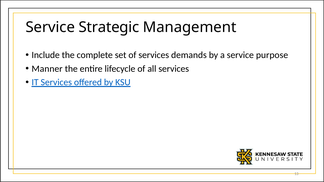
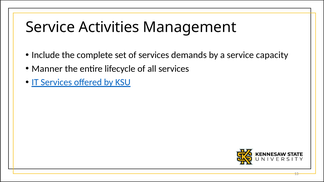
Strategic: Strategic -> Activities
purpose: purpose -> capacity
